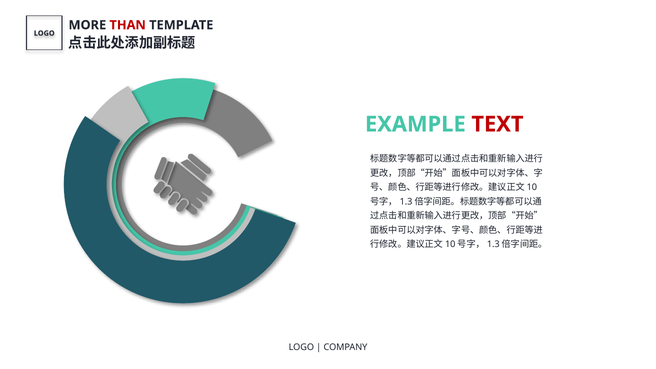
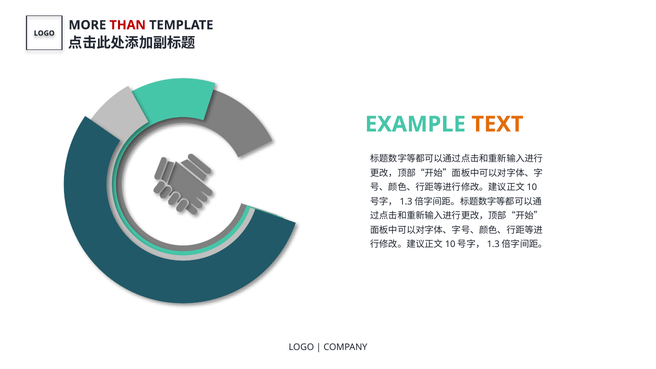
TEXT colour: red -> orange
